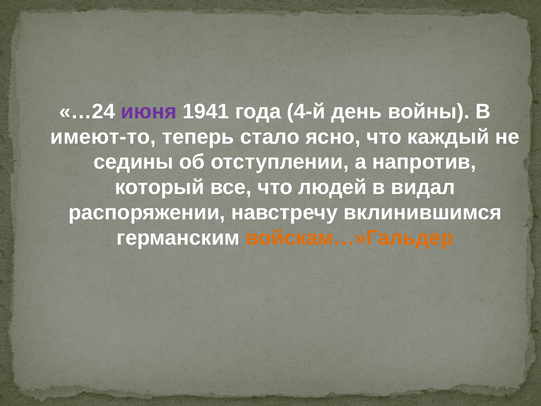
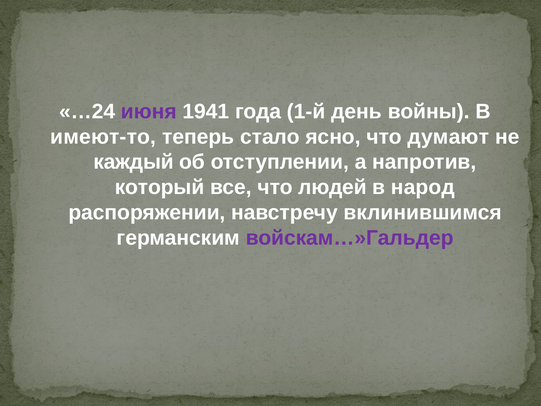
4-й: 4-й -> 1-й
каждый: каждый -> думают
седины: седины -> каждый
видал: видал -> народ
войскам…»Гальдер colour: orange -> purple
